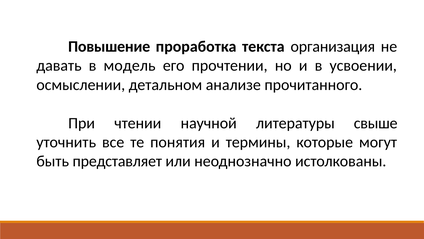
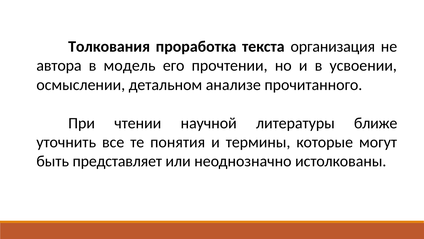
Повышение: Повышение -> Толкования
давать: давать -> автора
свыше: свыше -> ближе
